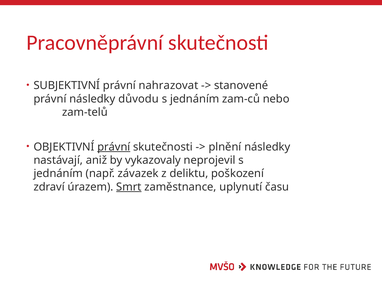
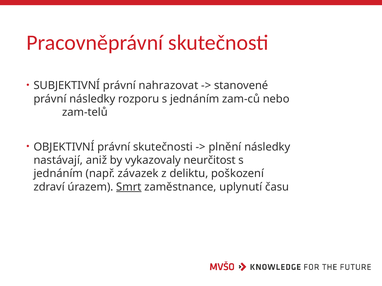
důvodu: důvodu -> rozporu
právní at (114, 147) underline: present -> none
neprojevil: neprojevil -> neurčitost
